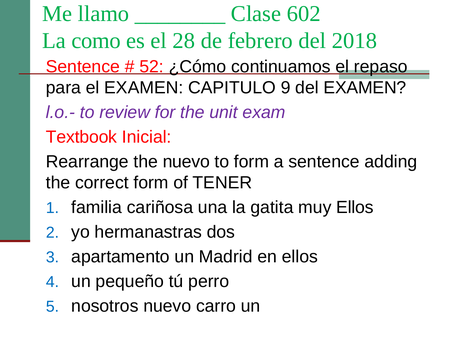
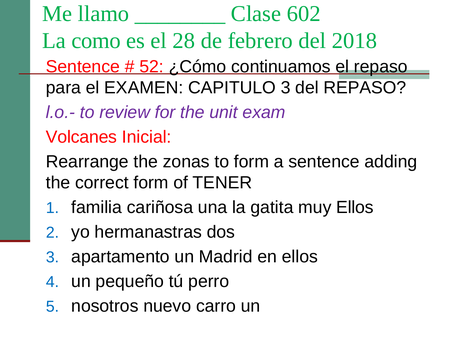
CAPITULO 9: 9 -> 3
del EXAMEN: EXAMEN -> REPASO
Textbook: Textbook -> Volcanes
the nuevo: nuevo -> zonas
